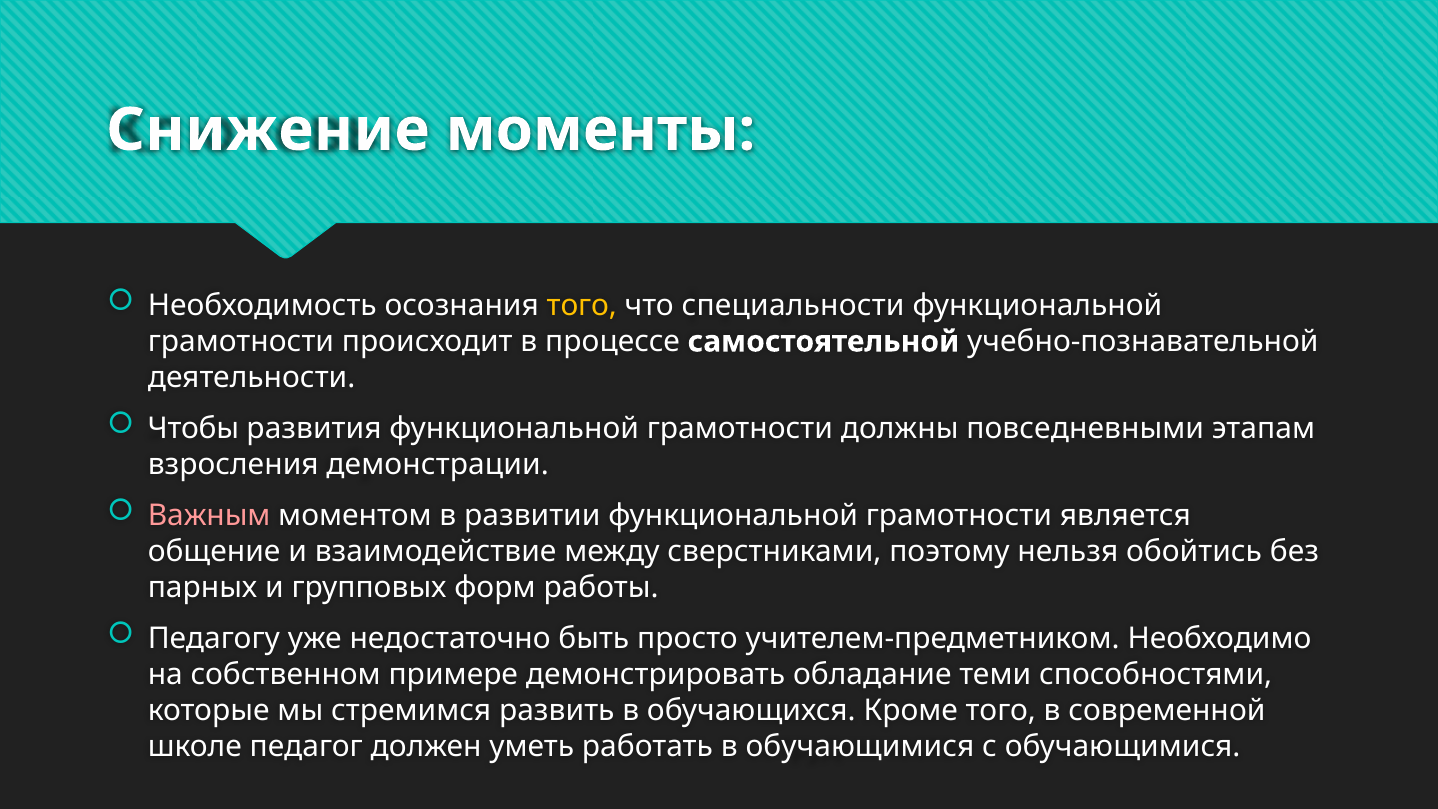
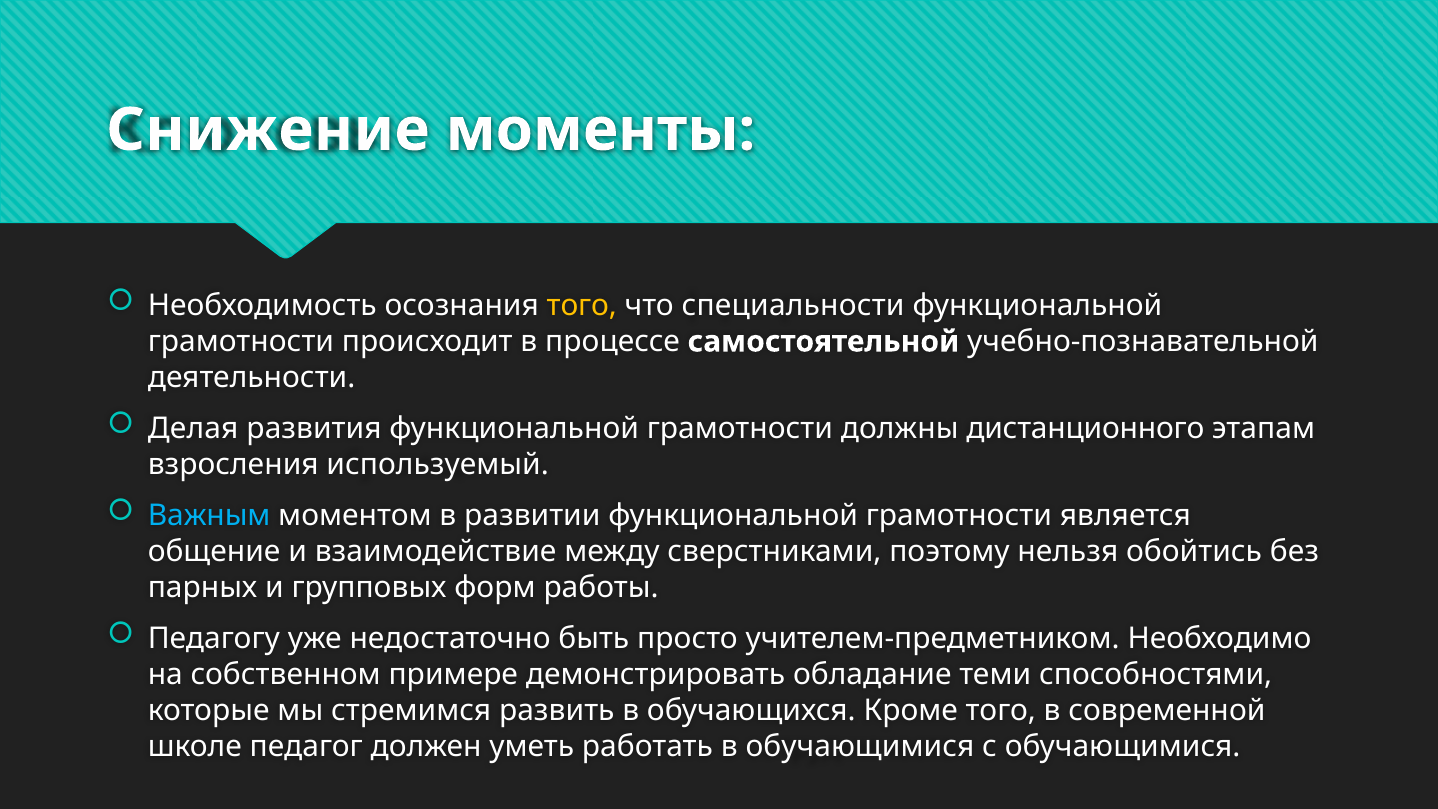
Чтобы: Чтобы -> Делая
повседневными: повседневными -> дистанционного
демонстрации: демонстрации -> используемый
Важным colour: pink -> light blue
